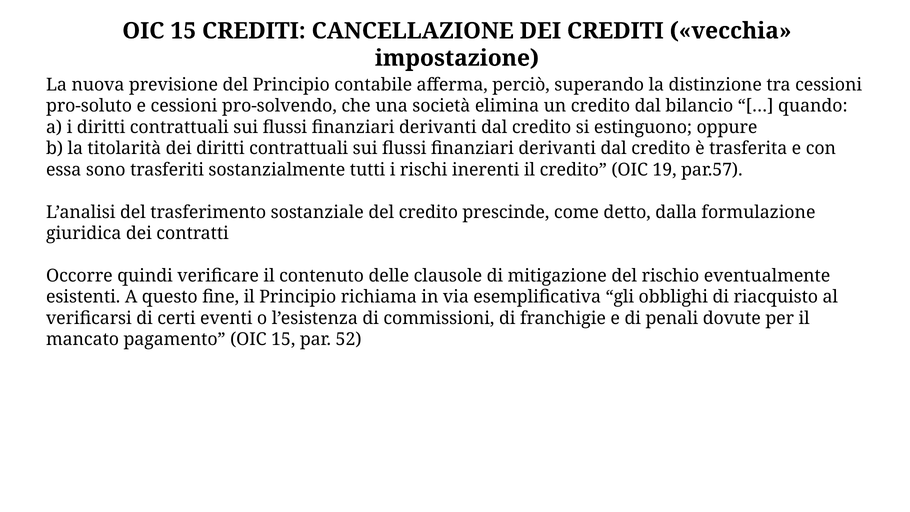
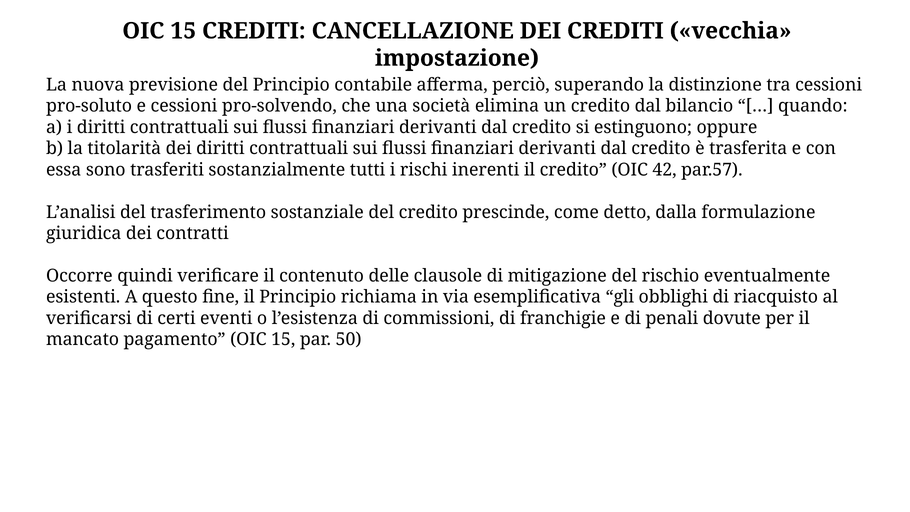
19: 19 -> 42
52: 52 -> 50
